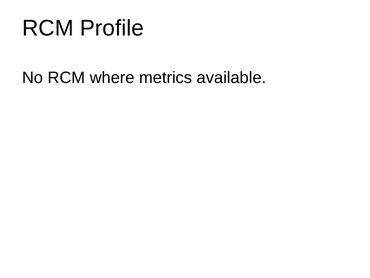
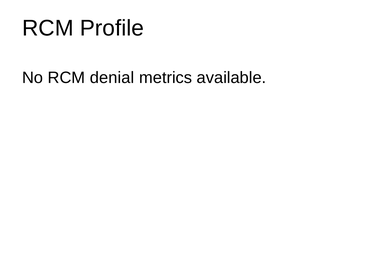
where: where -> denial
